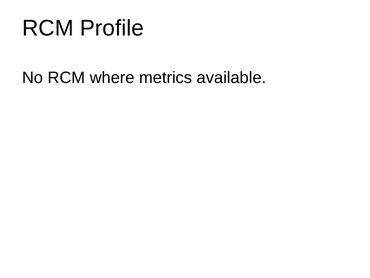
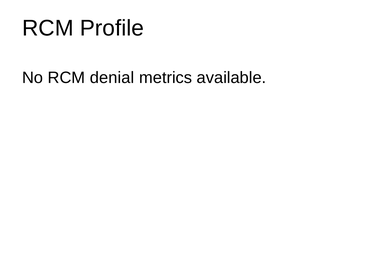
where: where -> denial
